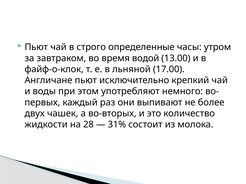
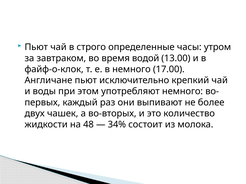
в льняной: льняной -> немного
28: 28 -> 48
31%: 31% -> 34%
